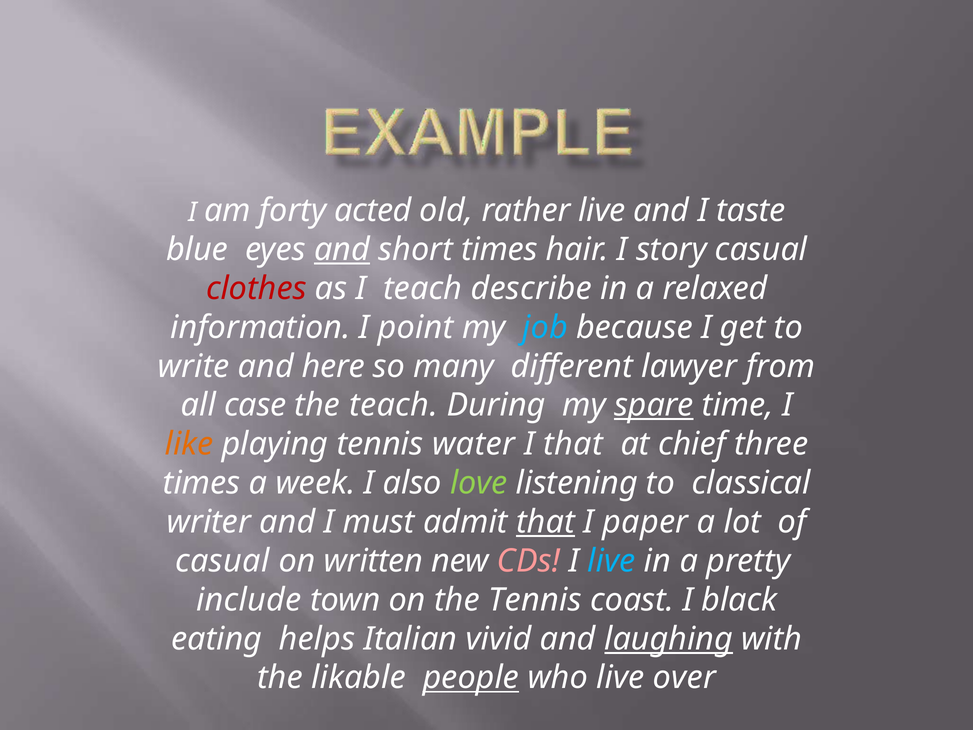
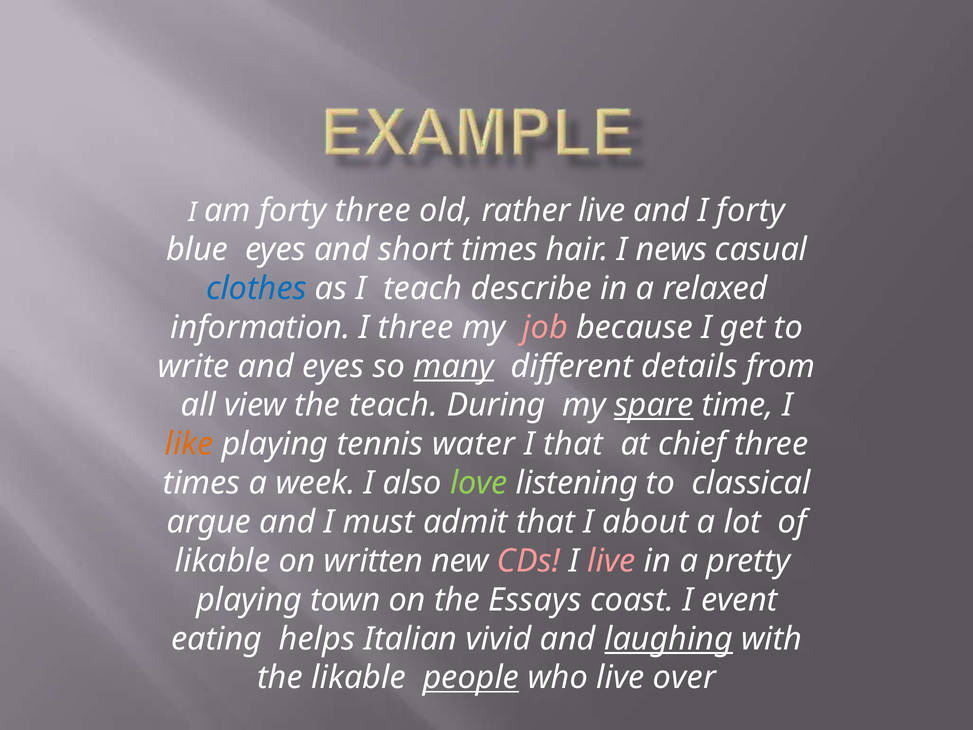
forty acted: acted -> three
I taste: taste -> forty
and at (342, 249) underline: present -> none
story: story -> news
clothes colour: red -> blue
I point: point -> three
job colour: light blue -> pink
and here: here -> eyes
many underline: none -> present
lawyer: lawyer -> details
case: case -> view
writer: writer -> argue
that at (546, 522) underline: present -> none
paper: paper -> about
casual at (222, 561): casual -> likable
live at (611, 561) colour: light blue -> pink
include at (249, 600): include -> playing
the Tennis: Tennis -> Essays
black: black -> event
